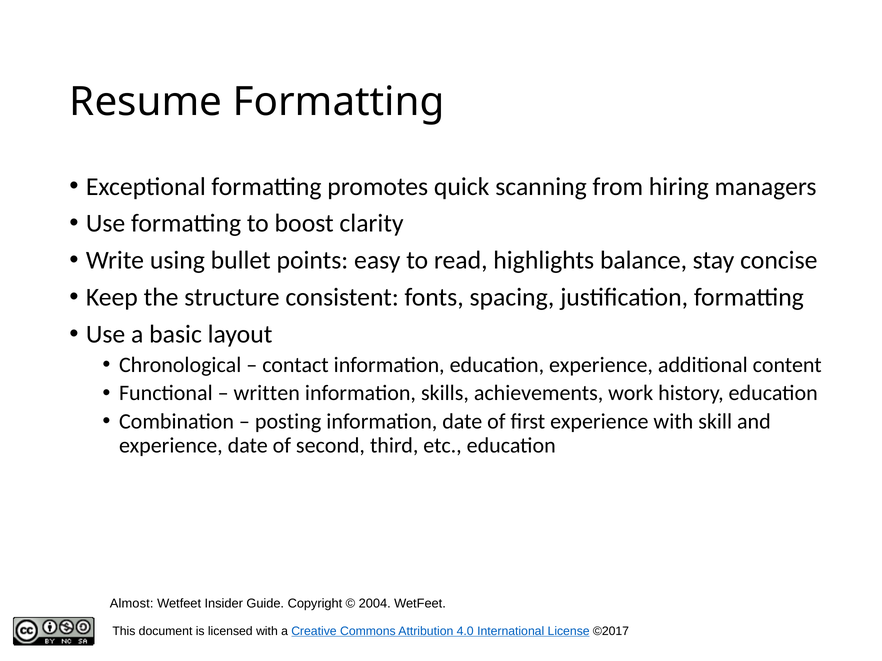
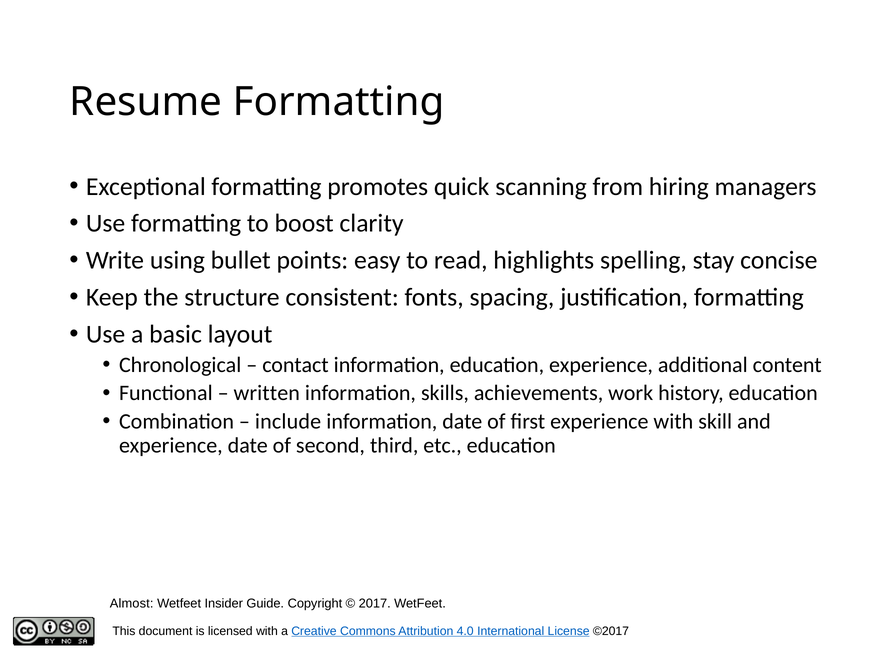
balance: balance -> spelling
posting: posting -> include
2004: 2004 -> 2017
